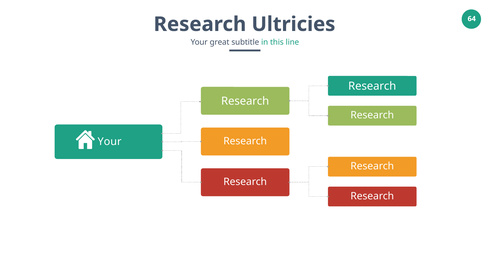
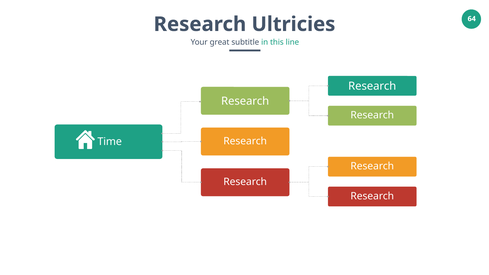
Your at (110, 142): Your -> Time
